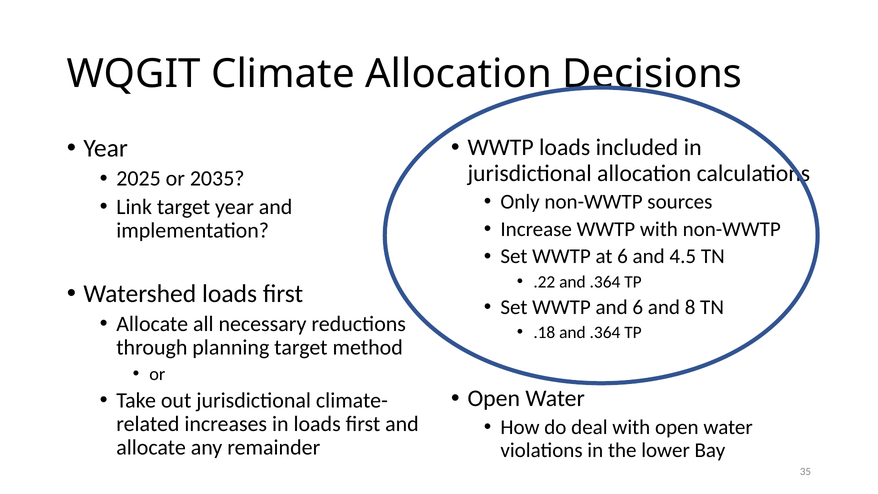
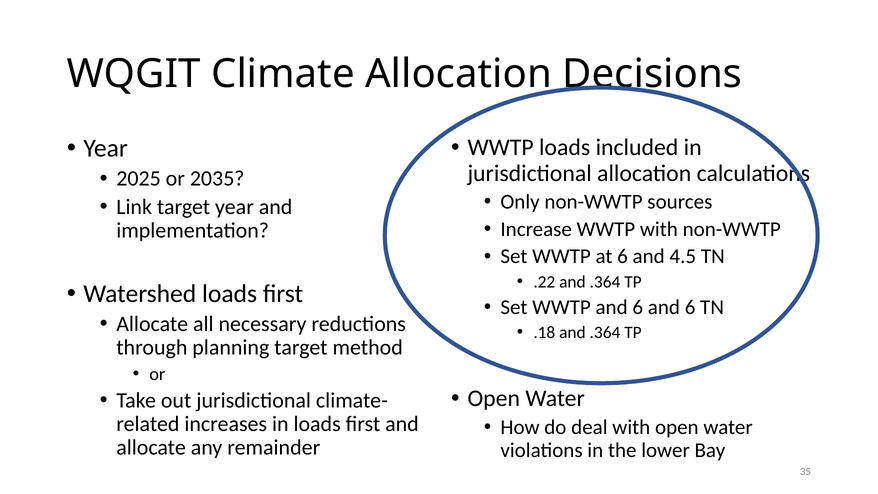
6 and 8: 8 -> 6
